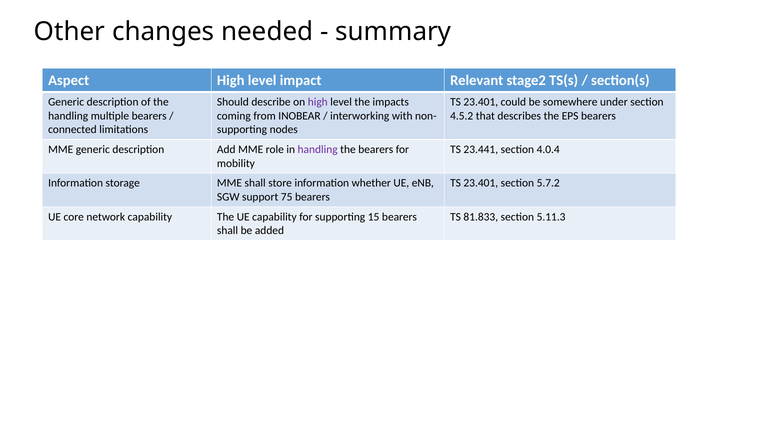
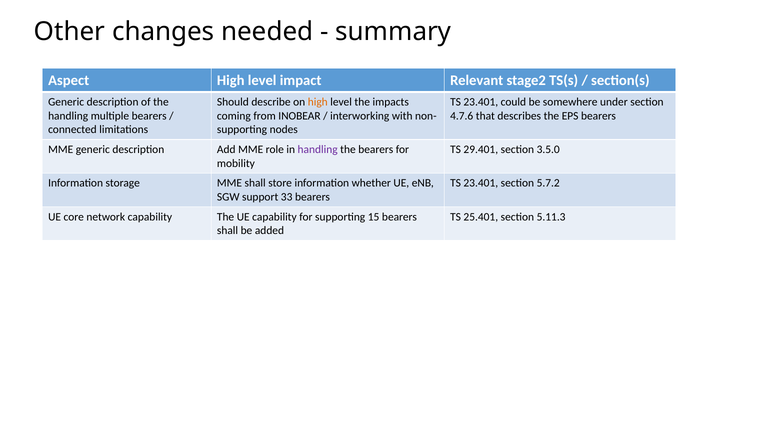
high at (318, 102) colour: purple -> orange
4.5.2: 4.5.2 -> 4.7.6
23.441: 23.441 -> 29.401
4.0.4: 4.0.4 -> 3.5.0
75: 75 -> 33
81.833: 81.833 -> 25.401
